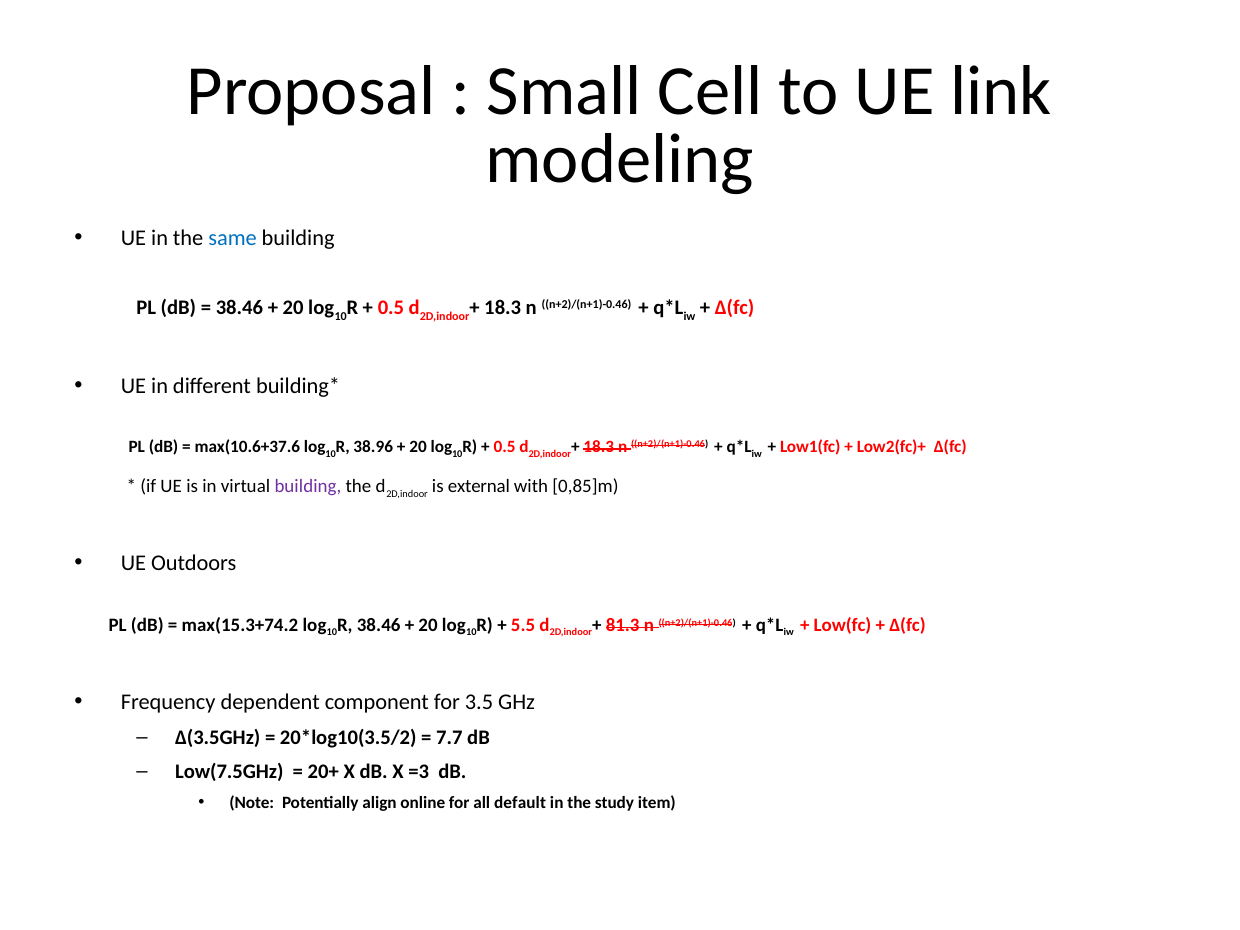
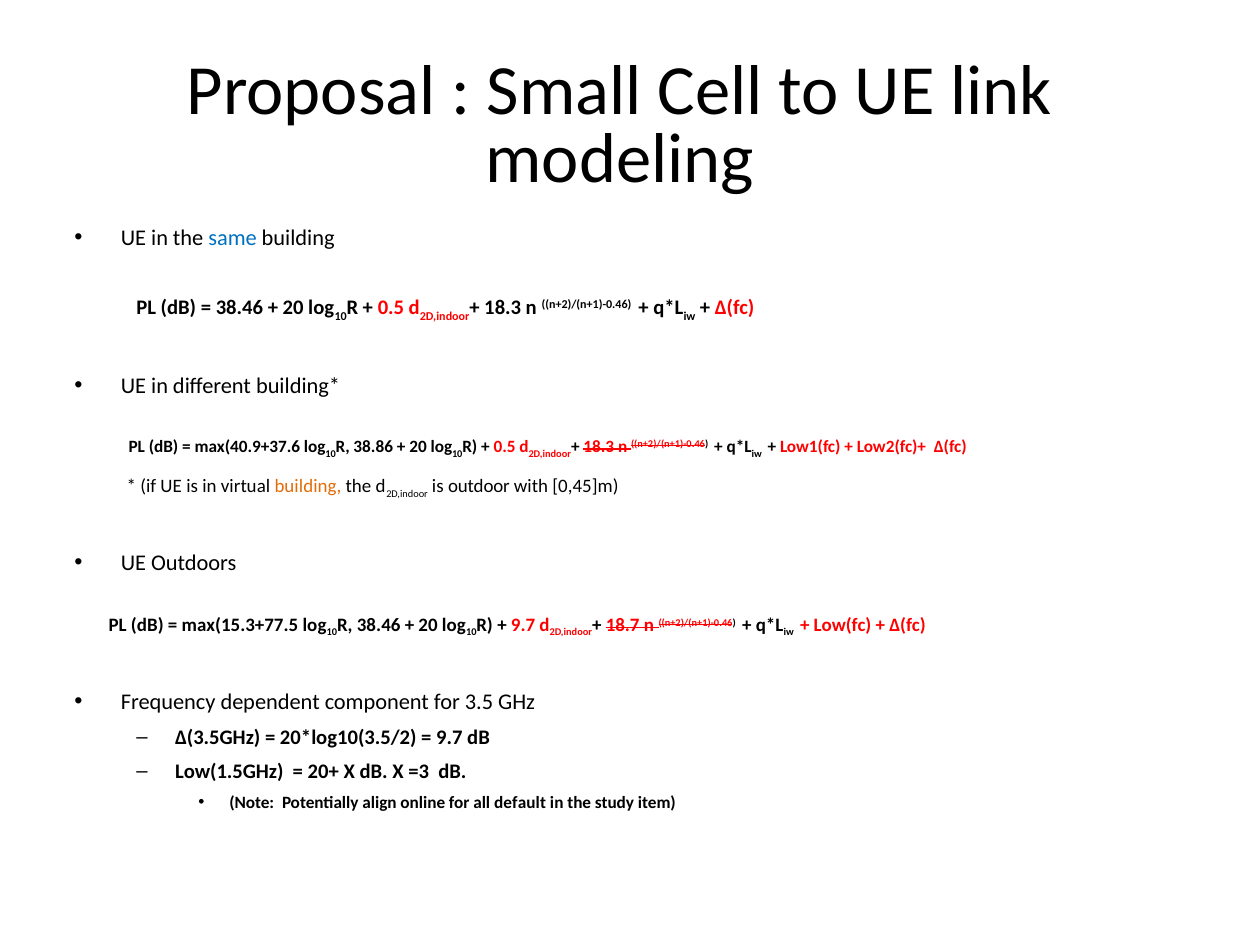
max(10.6+37.6: max(10.6+37.6 -> max(40.9+37.6
38.96: 38.96 -> 38.86
building at (308, 486) colour: purple -> orange
external: external -> outdoor
0,85]m: 0,85]m -> 0,45]m
max(15.3+74.2: max(15.3+74.2 -> max(15.3+77.5
5.5 at (523, 625): 5.5 -> 9.7
81.3: 81.3 -> 18.7
7.7 at (449, 737): 7.7 -> 9.7
Low(7.5GHz: Low(7.5GHz -> Low(1.5GHz
